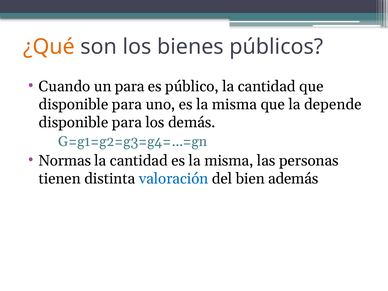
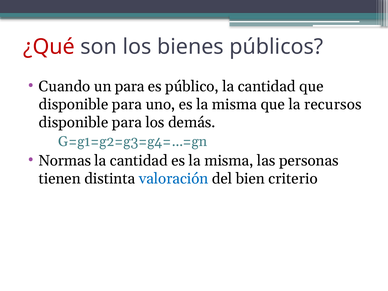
¿Qué colour: orange -> red
depende: depende -> recursos
además: además -> criterio
